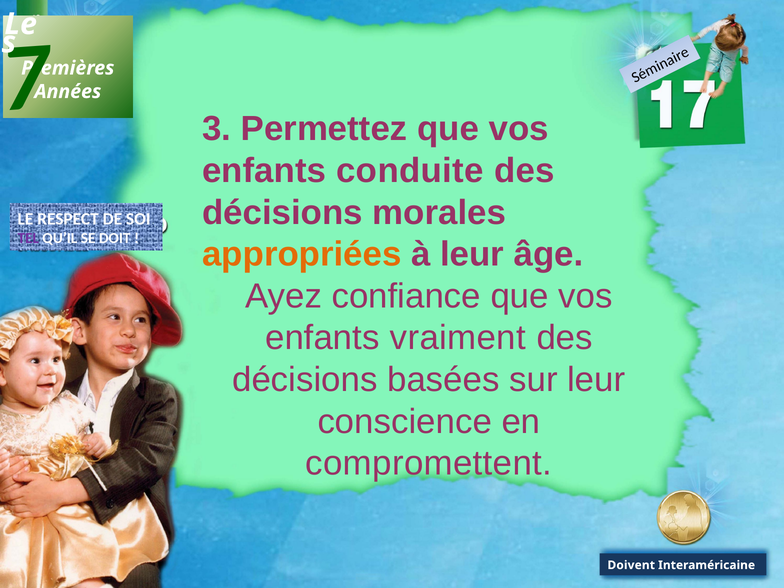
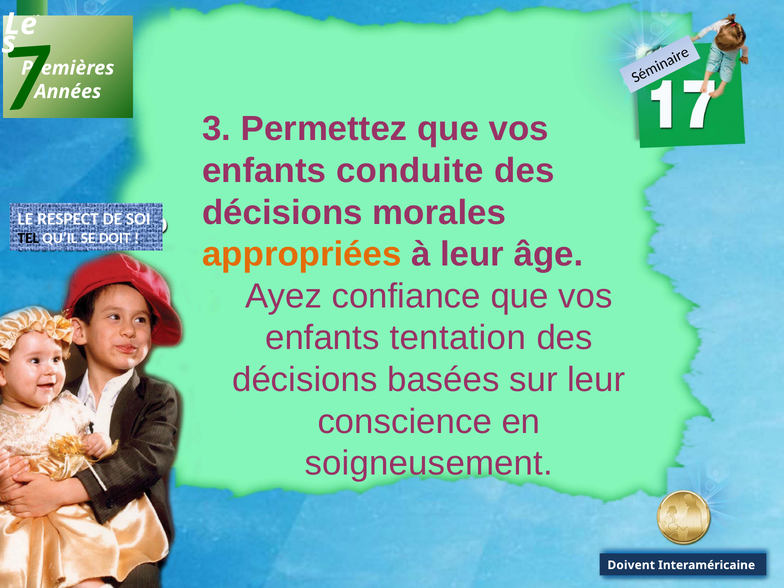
TEL colour: purple -> black
vraiment: vraiment -> tentation
compromettent: compromettent -> soigneusement
